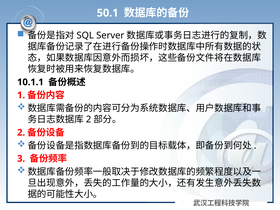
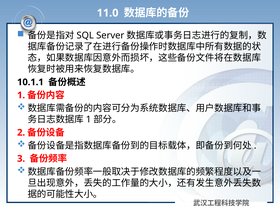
50.1: 50.1 -> 11.0
2 at (89, 119): 2 -> 1
